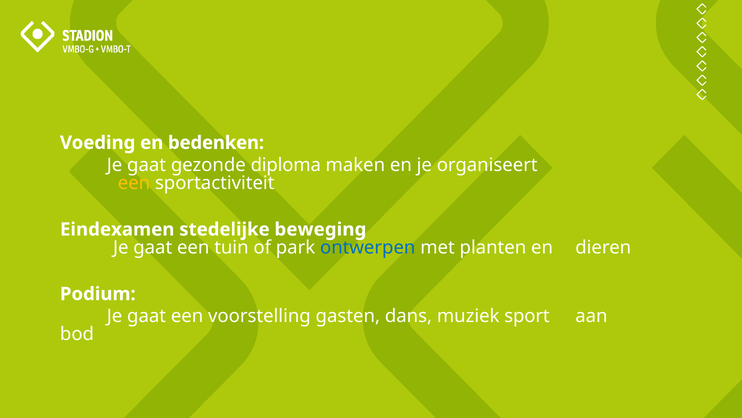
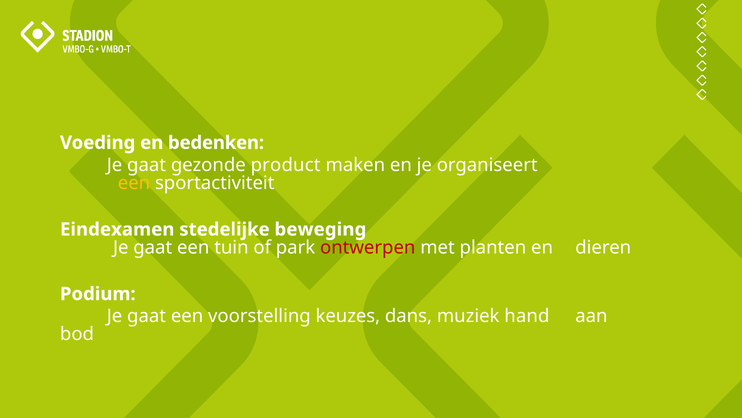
diploma: diploma -> product
ontwerpen colour: blue -> red
gasten: gasten -> keuzes
sport: sport -> hand
